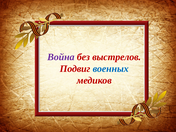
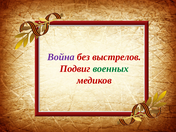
военных colour: blue -> green
